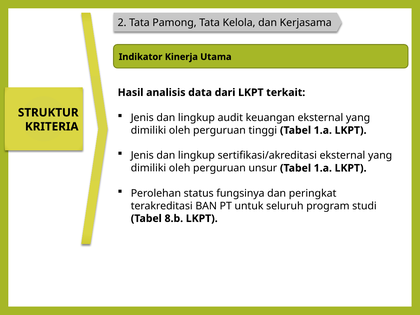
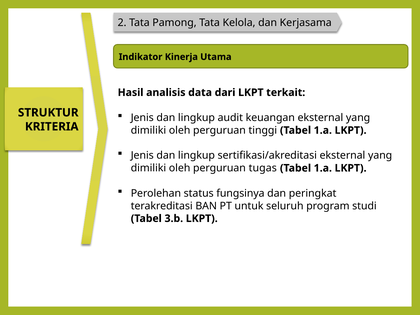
unsur: unsur -> tugas
8.b: 8.b -> 3.b
